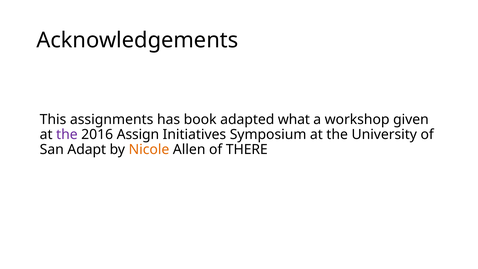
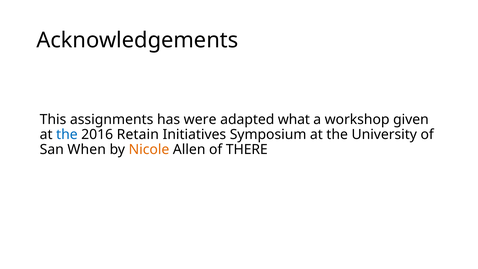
book: book -> were
the at (67, 135) colour: purple -> blue
Assign: Assign -> Retain
Adapt: Adapt -> When
